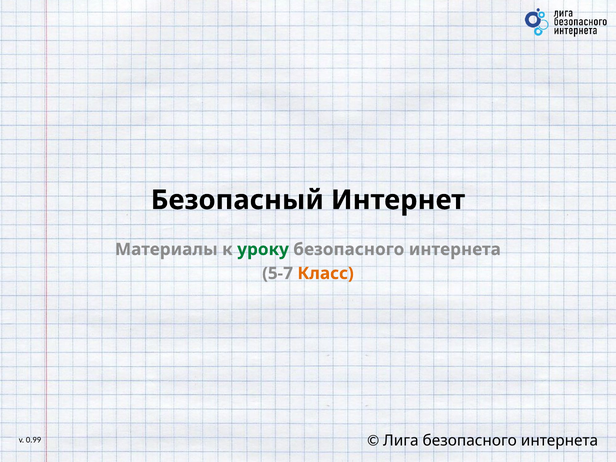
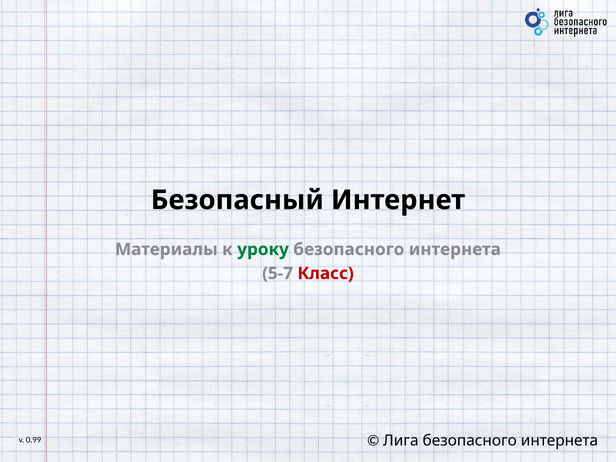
Класс colour: orange -> red
